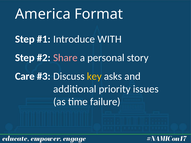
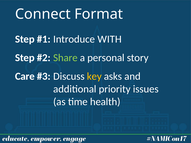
America: America -> Connect
Share colour: pink -> light green
failure: failure -> health
